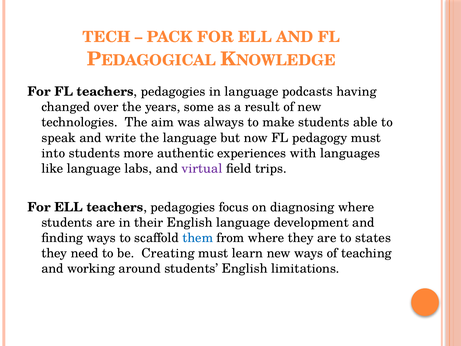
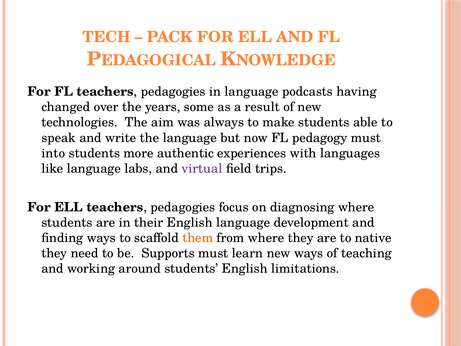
them colour: blue -> orange
states: states -> native
Creating: Creating -> Supports
